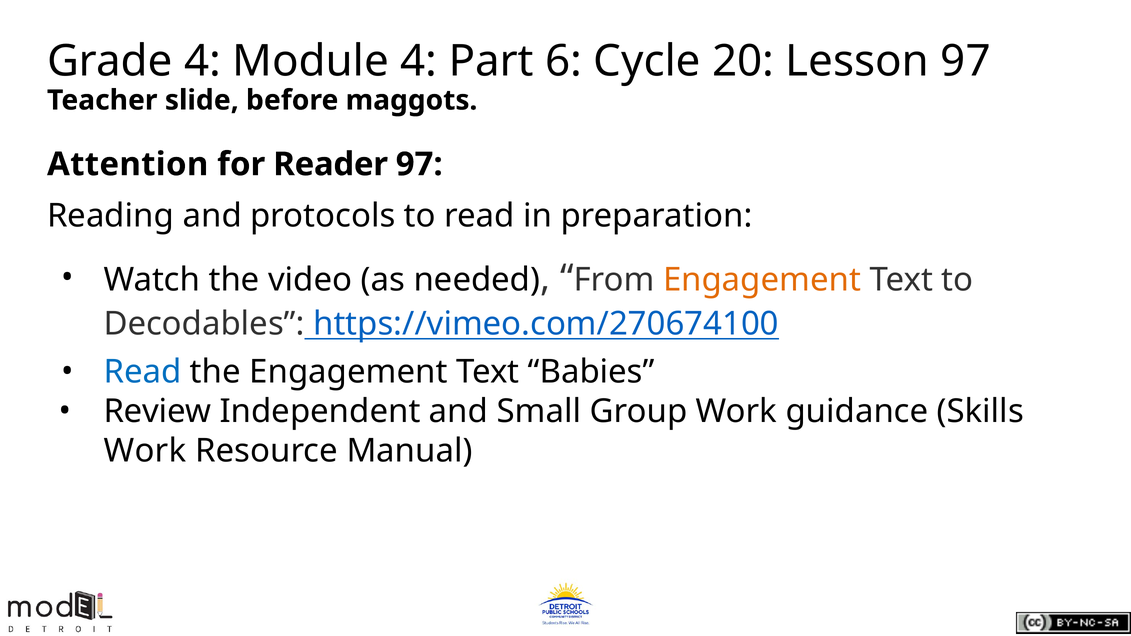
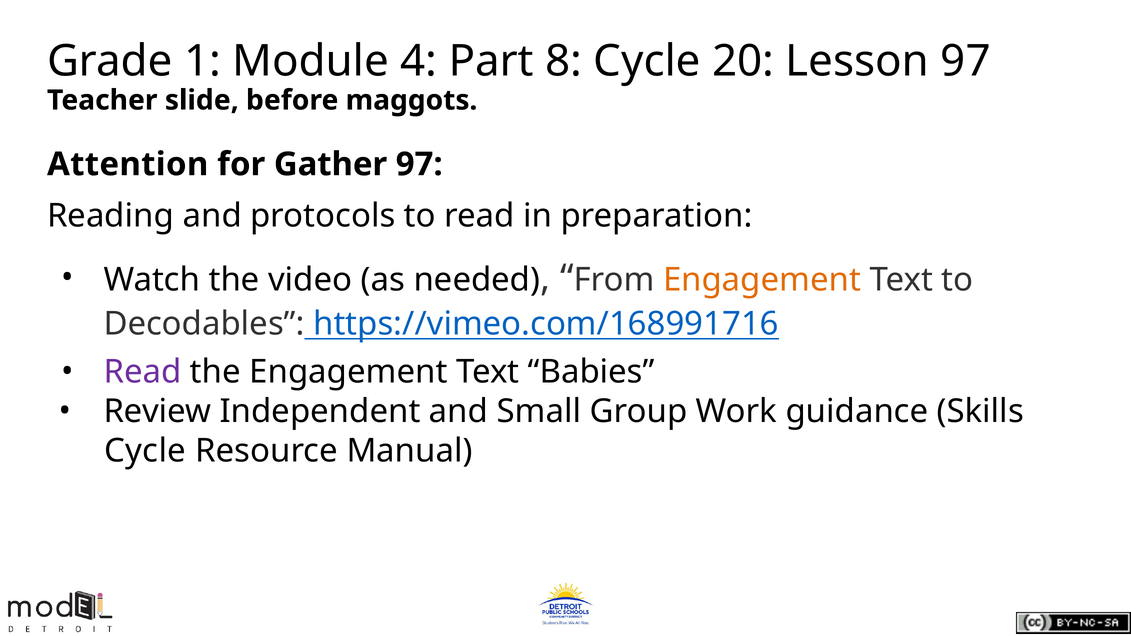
Grade 4: 4 -> 1
6: 6 -> 8
Reader: Reader -> Gather
https://vimeo.com/270674100: https://vimeo.com/270674100 -> https://vimeo.com/168991716
Read at (142, 372) colour: blue -> purple
Work at (145, 451): Work -> Cycle
